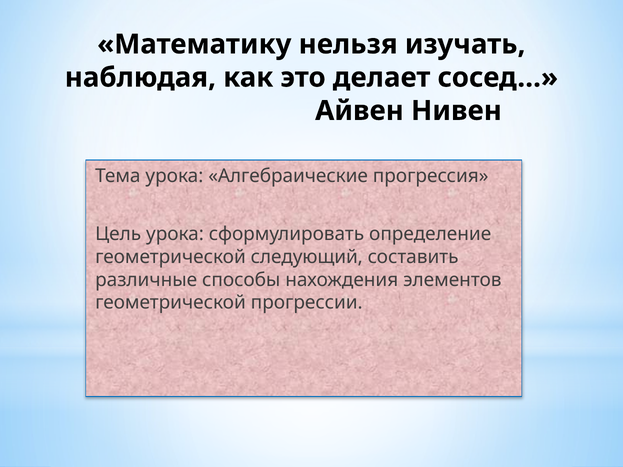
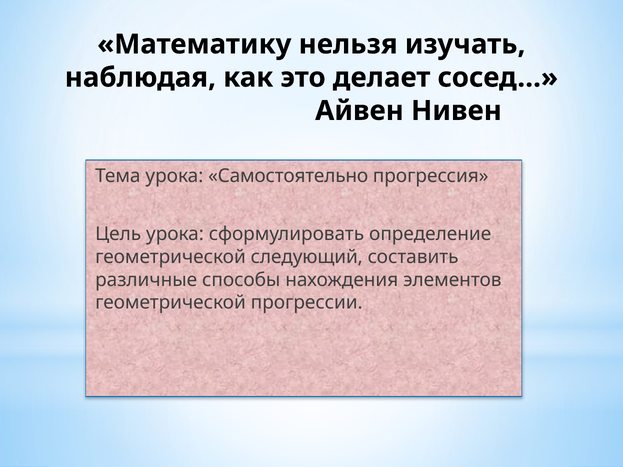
Алгебраические: Алгебраические -> Самостоятельно
